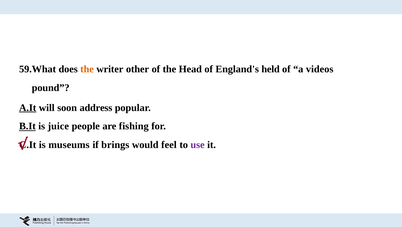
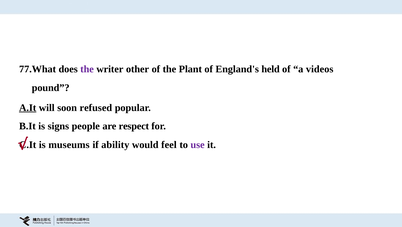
59.What: 59.What -> 77.What
the at (87, 69) colour: orange -> purple
Head: Head -> Plant
address: address -> refused
B.It underline: present -> none
juice: juice -> signs
fishing: fishing -> respect
brings: brings -> ability
